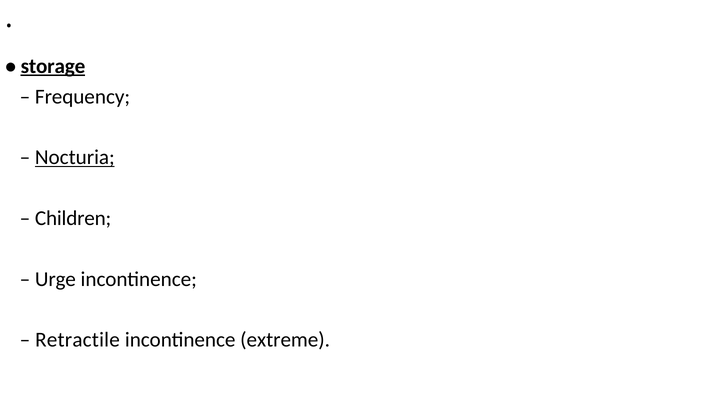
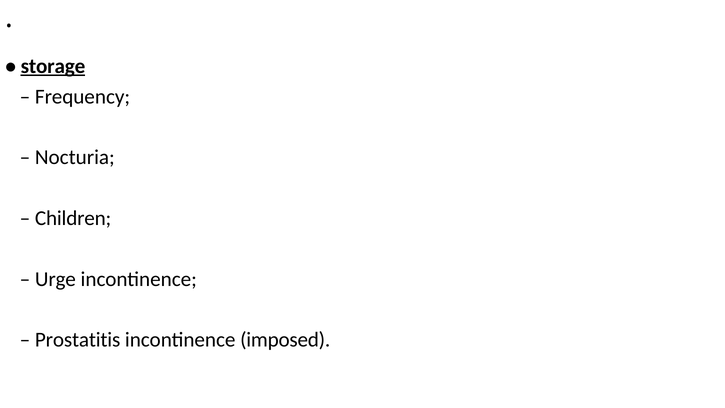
Nocturia underline: present -> none
Retractile: Retractile -> Prostatitis
extreme: extreme -> imposed
